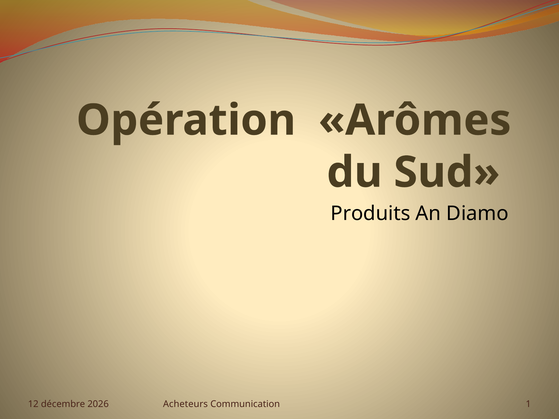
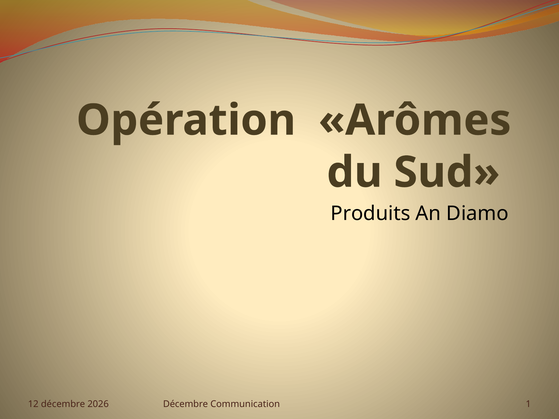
Acheteurs at (185, 404): Acheteurs -> Décembre
